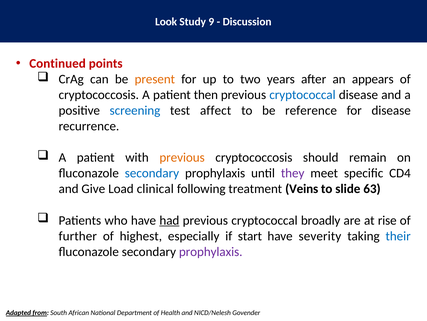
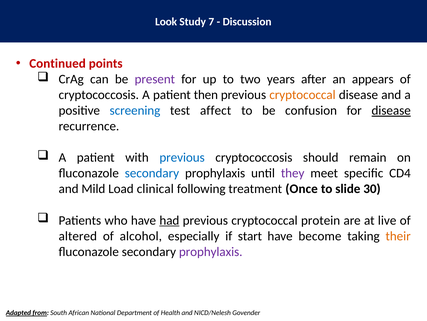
9: 9 -> 7
present colour: orange -> purple
cryptococcal at (302, 95) colour: blue -> orange
reference: reference -> confusion
disease at (391, 110) underline: none -> present
previous at (182, 157) colour: orange -> blue
Give: Give -> Mild
Veins: Veins -> Once
63: 63 -> 30
broadly: broadly -> protein
rise: rise -> live
further: further -> altered
highest: highest -> alcohol
severity: severity -> become
their colour: blue -> orange
